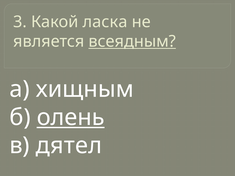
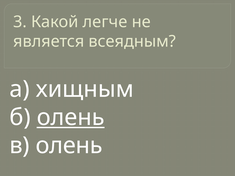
ласка: ласка -> легче
всеядным underline: present -> none
в дятел: дятел -> олень
